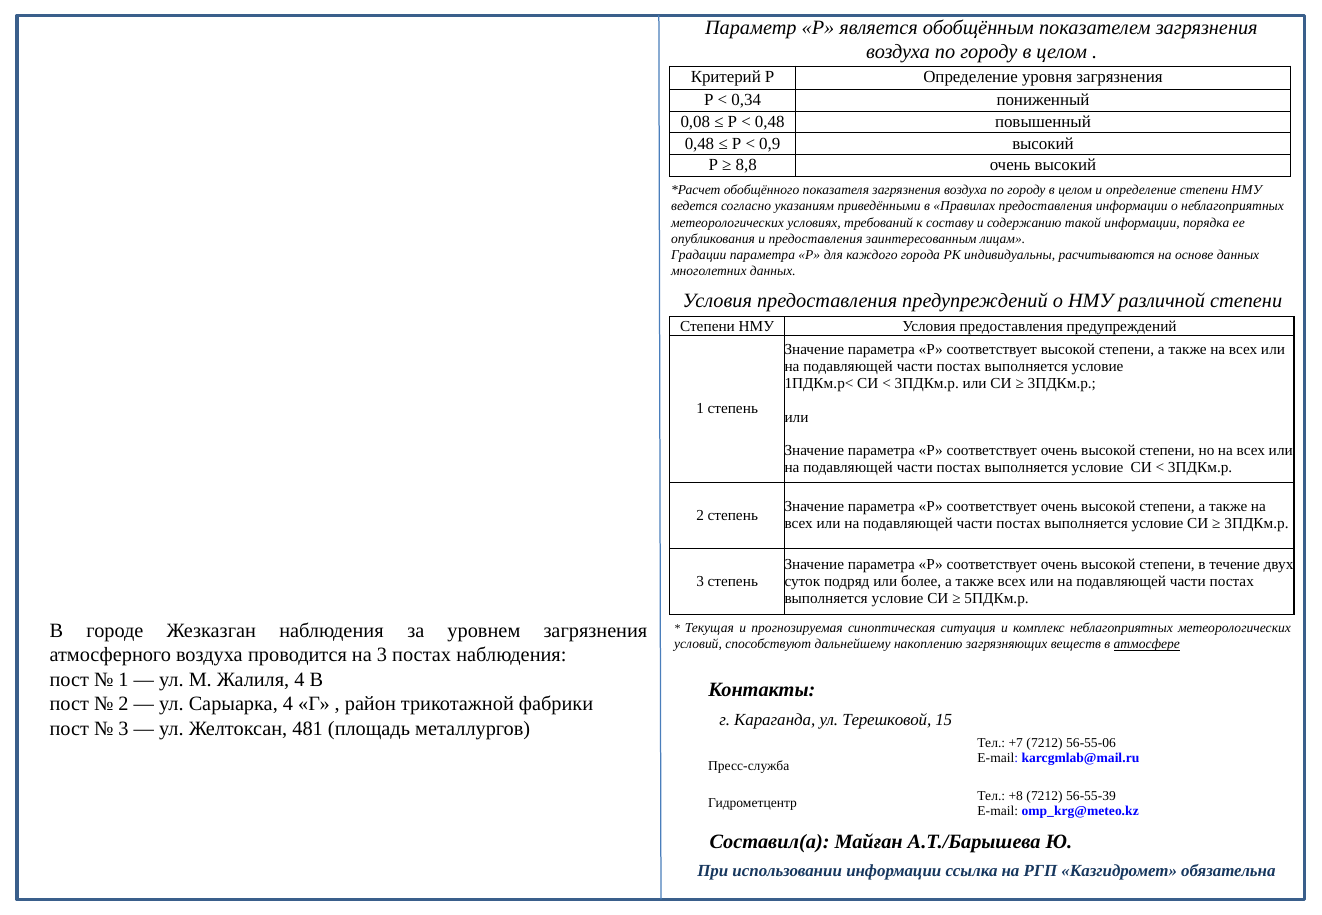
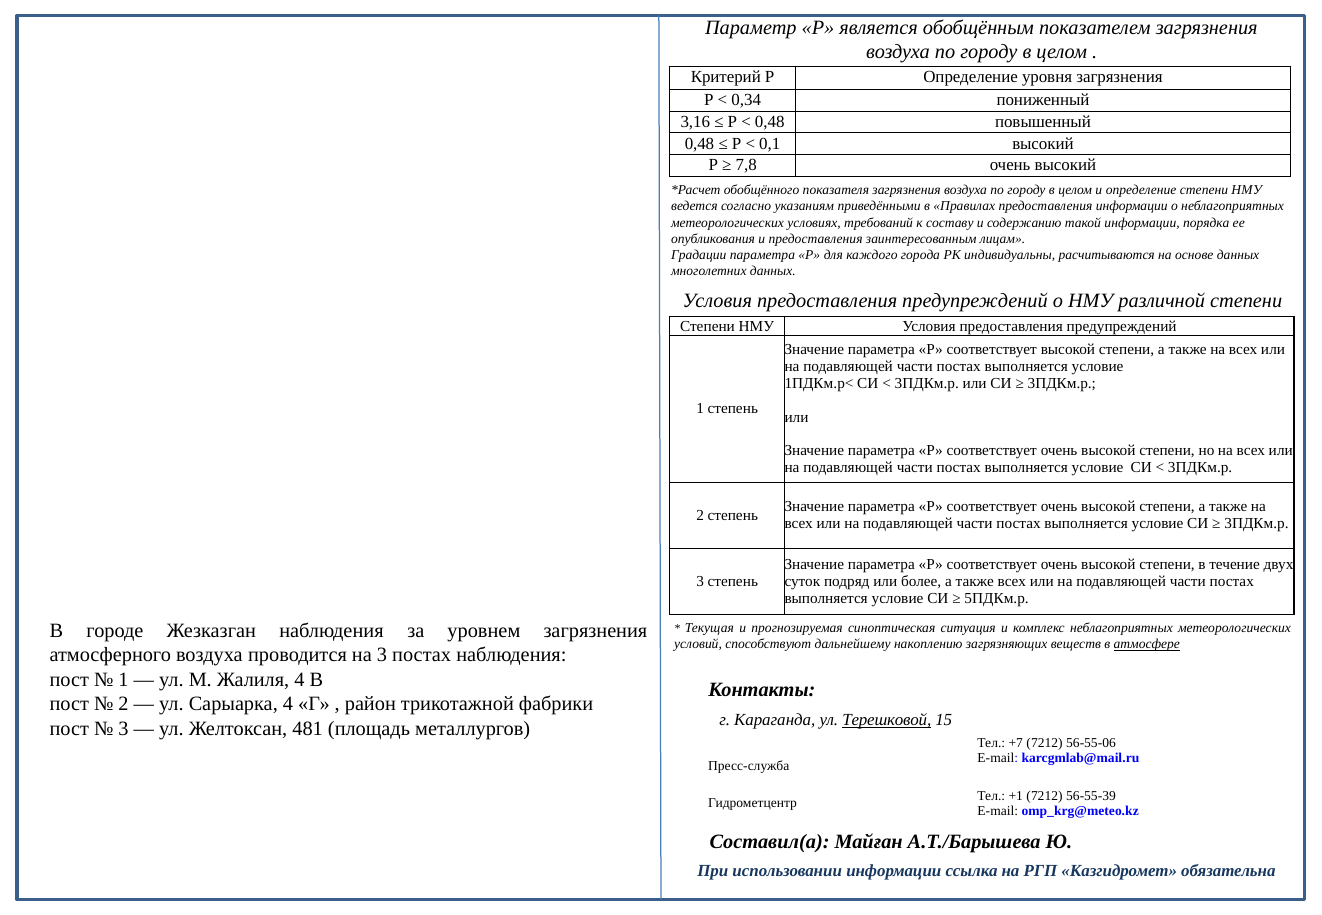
0,08: 0,08 -> 3,16
0,9: 0,9 -> 0,1
8,8: 8,8 -> 7,8
Терешковой underline: none -> present
+8: +8 -> +1
